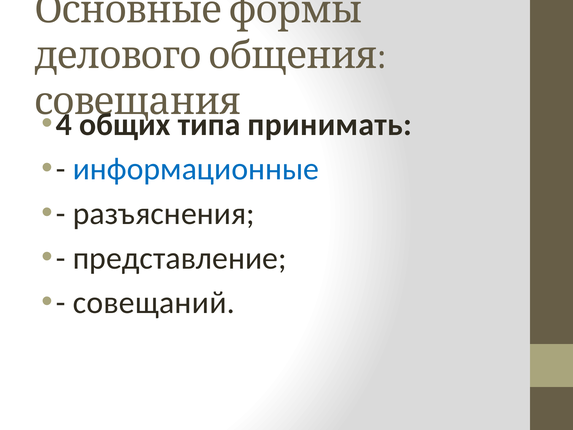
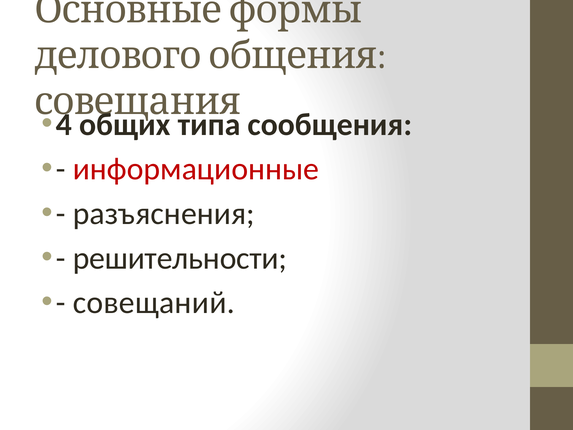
принимать: принимать -> сообщения
информационные colour: blue -> red
представление: представление -> решительности
